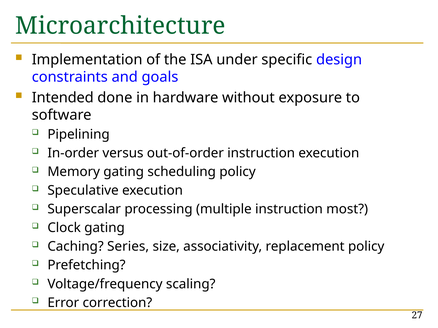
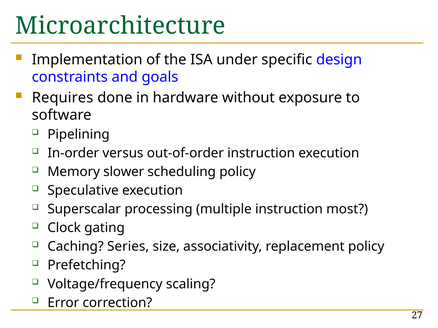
Intended: Intended -> Requires
Memory gating: gating -> slower
